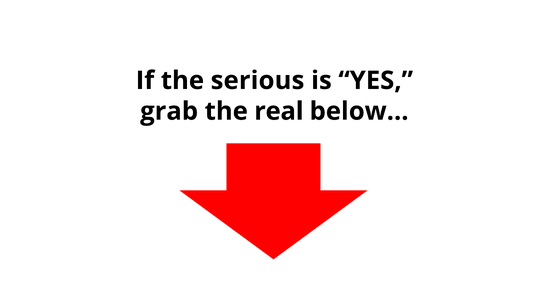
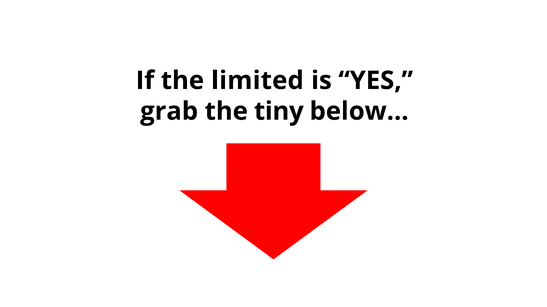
serious: serious -> limited
real: real -> tiny
